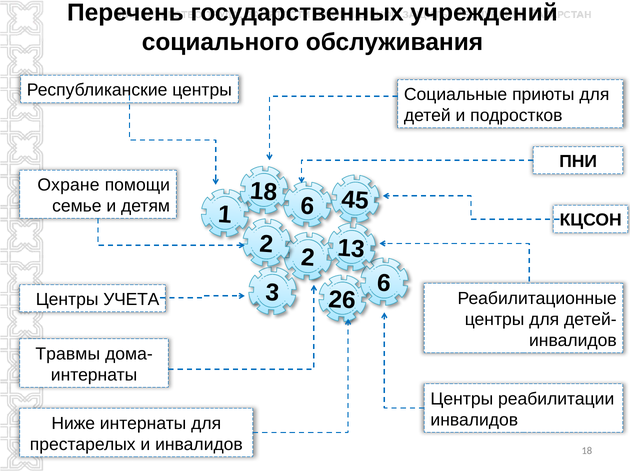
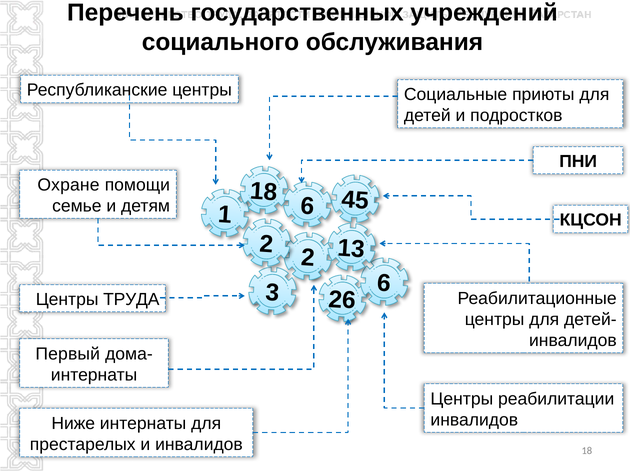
УЧЕТА: УЧЕТА -> ТРУДА
Травмы: Травмы -> Первый
